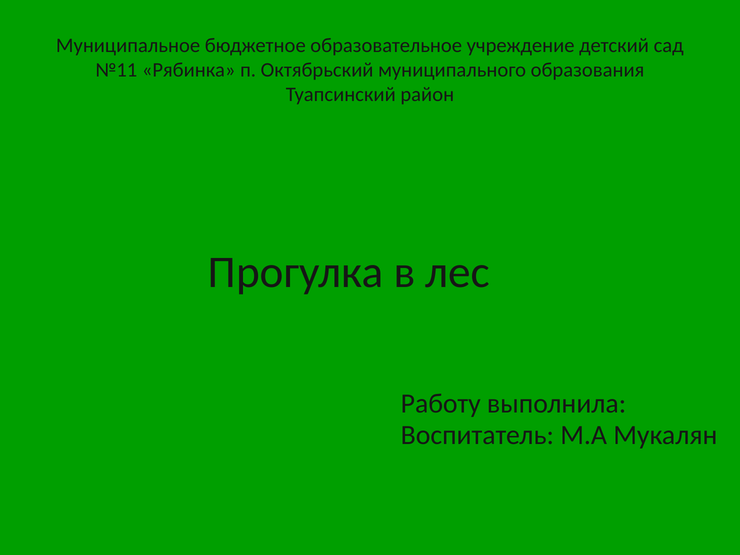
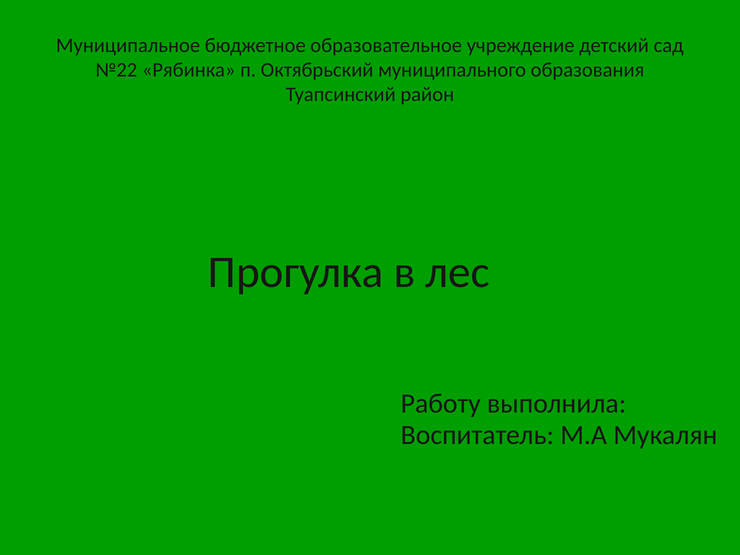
№11: №11 -> №22
